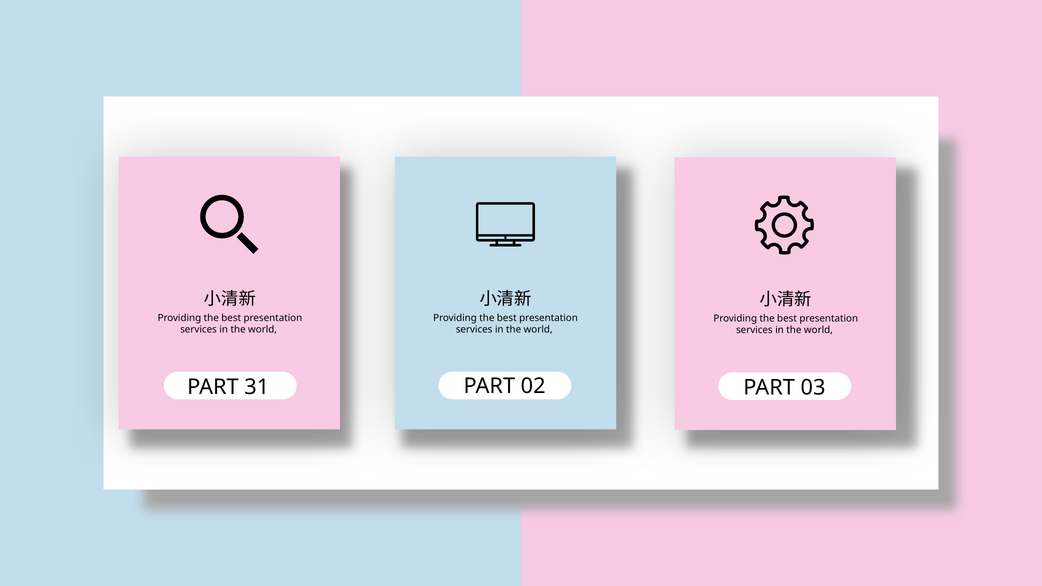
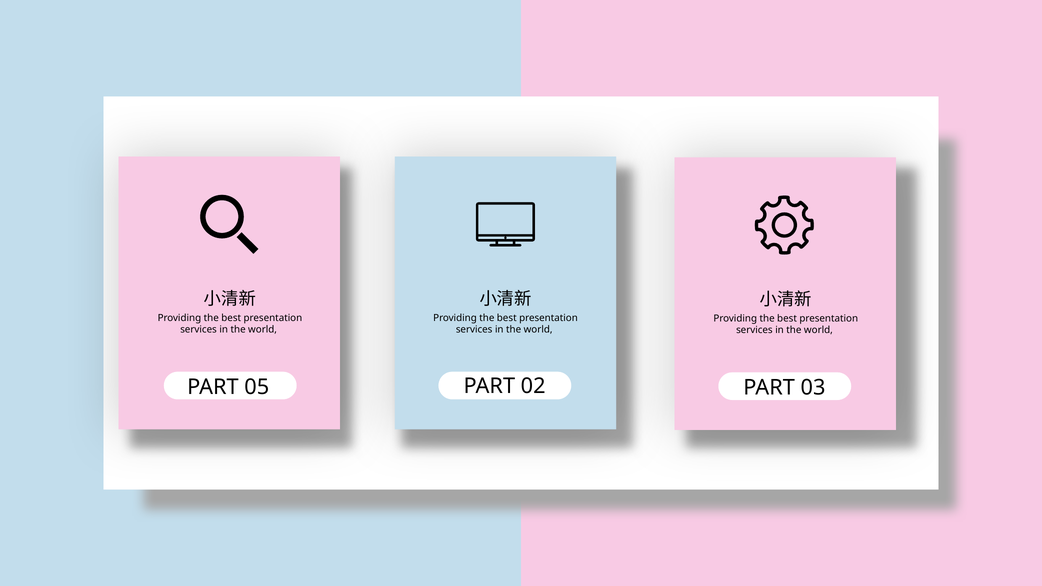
31: 31 -> 05
